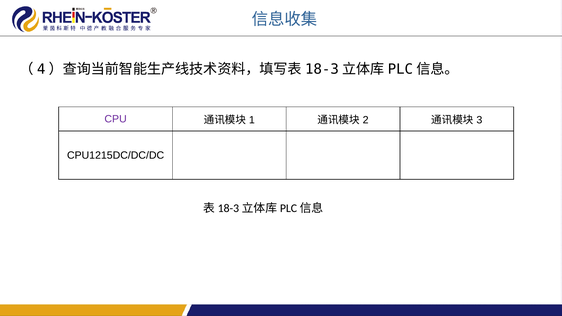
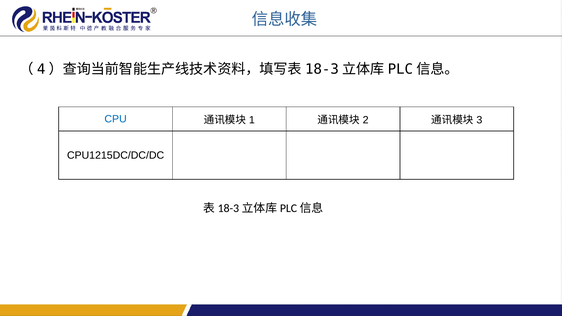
CPU colour: purple -> blue
